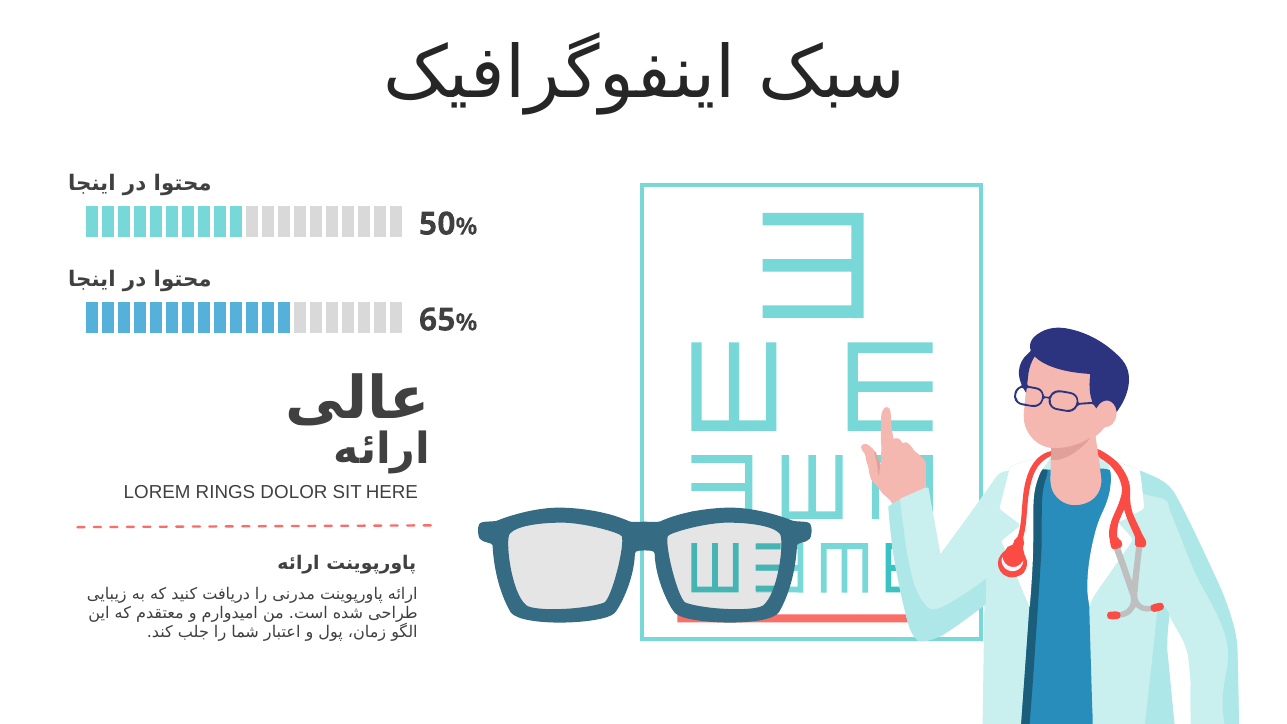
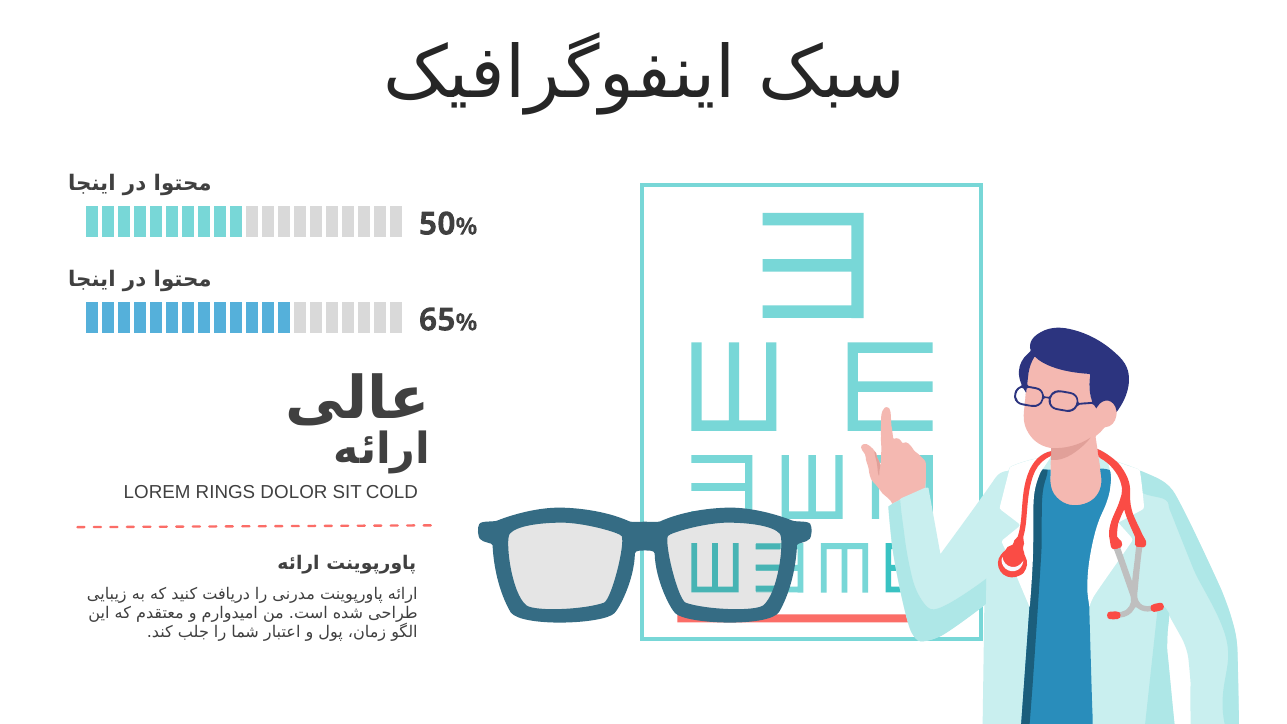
HERE: HERE -> COLD
